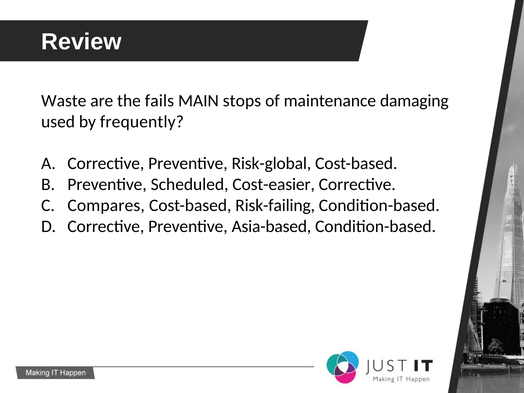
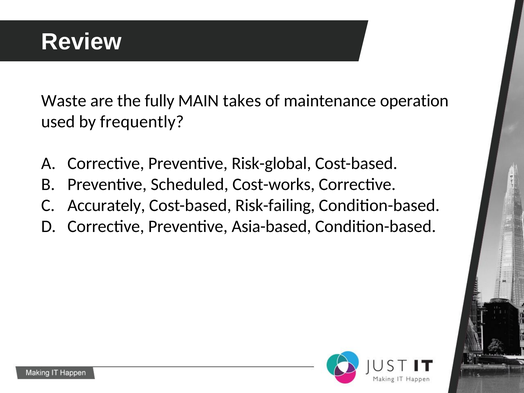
fails: fails -> fully
stops: stops -> takes
damaging: damaging -> operation
Cost-easier: Cost-easier -> Cost-works
Compares: Compares -> Accurately
